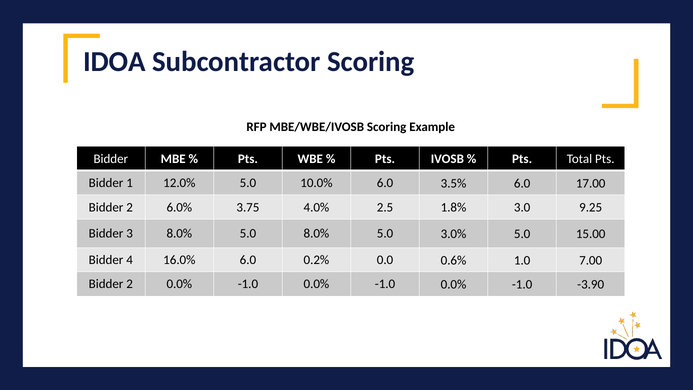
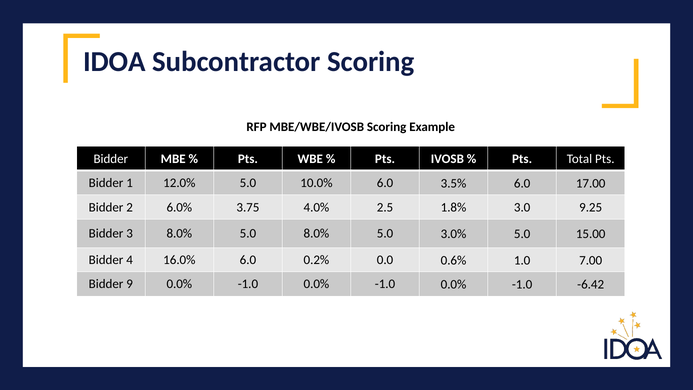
2 at (130, 284): 2 -> 9
-3.90: -3.90 -> -6.42
